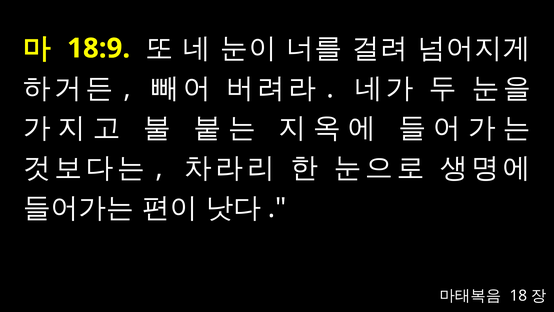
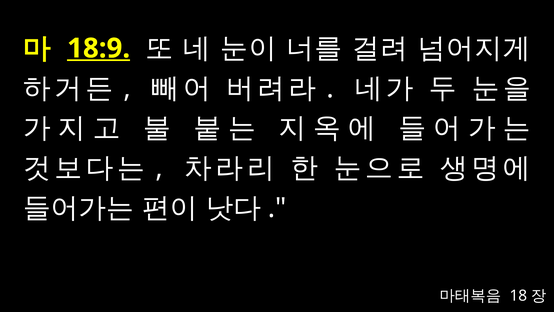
18:9 underline: none -> present
